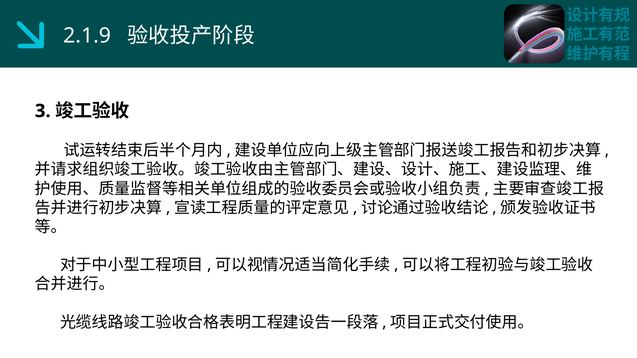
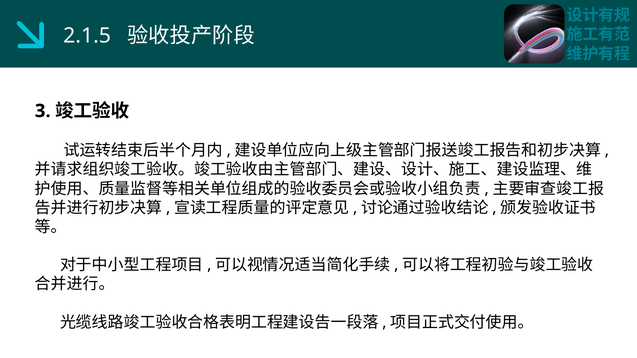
2.1.9: 2.1.9 -> 2.1.5
